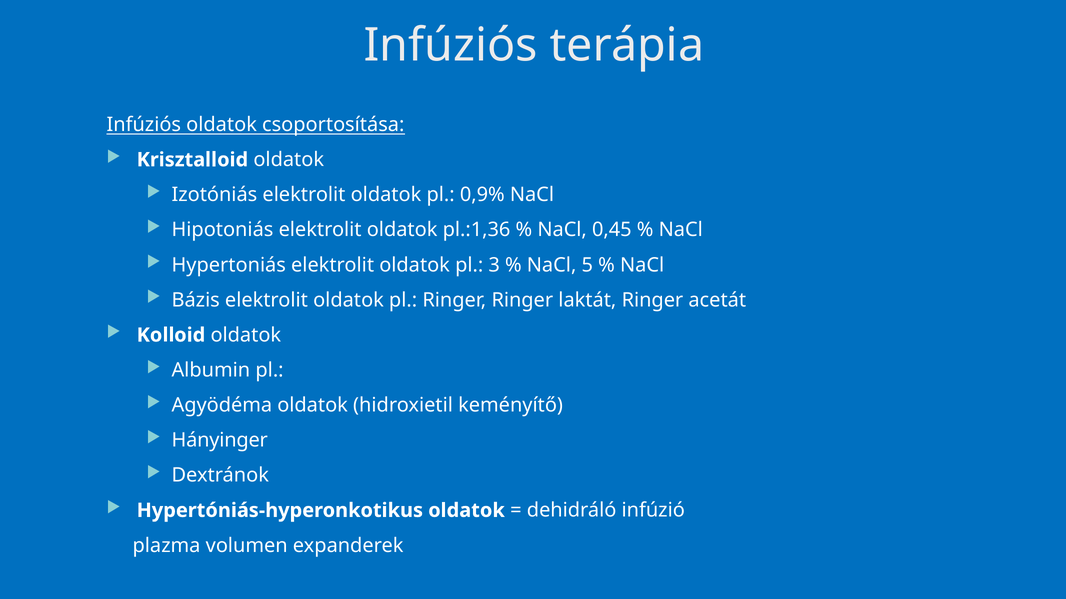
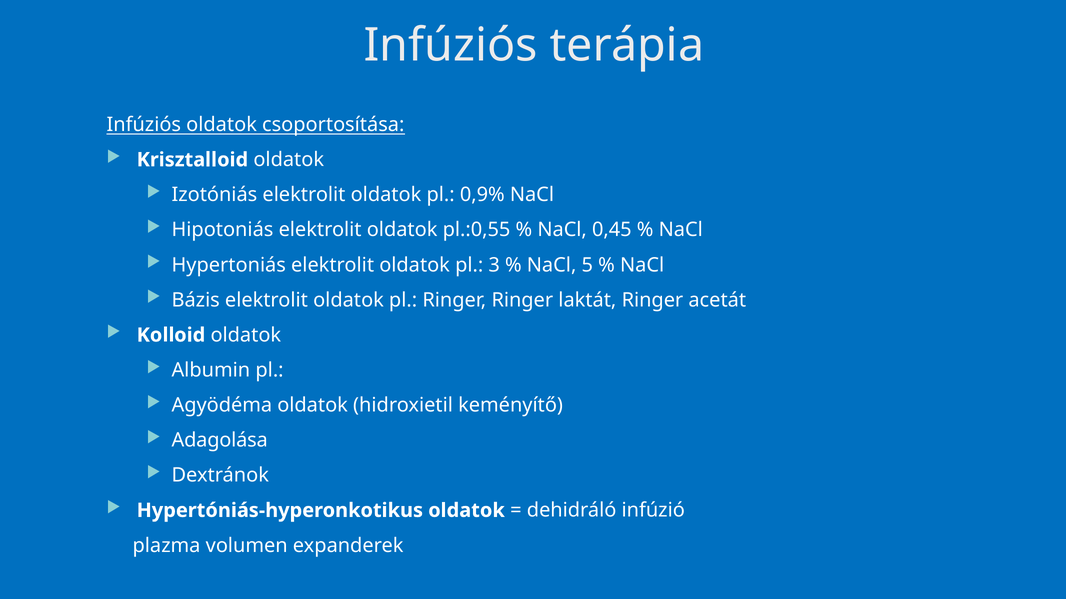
pl.:1,36: pl.:1,36 -> pl.:0,55
Hányinger: Hányinger -> Adagolása
